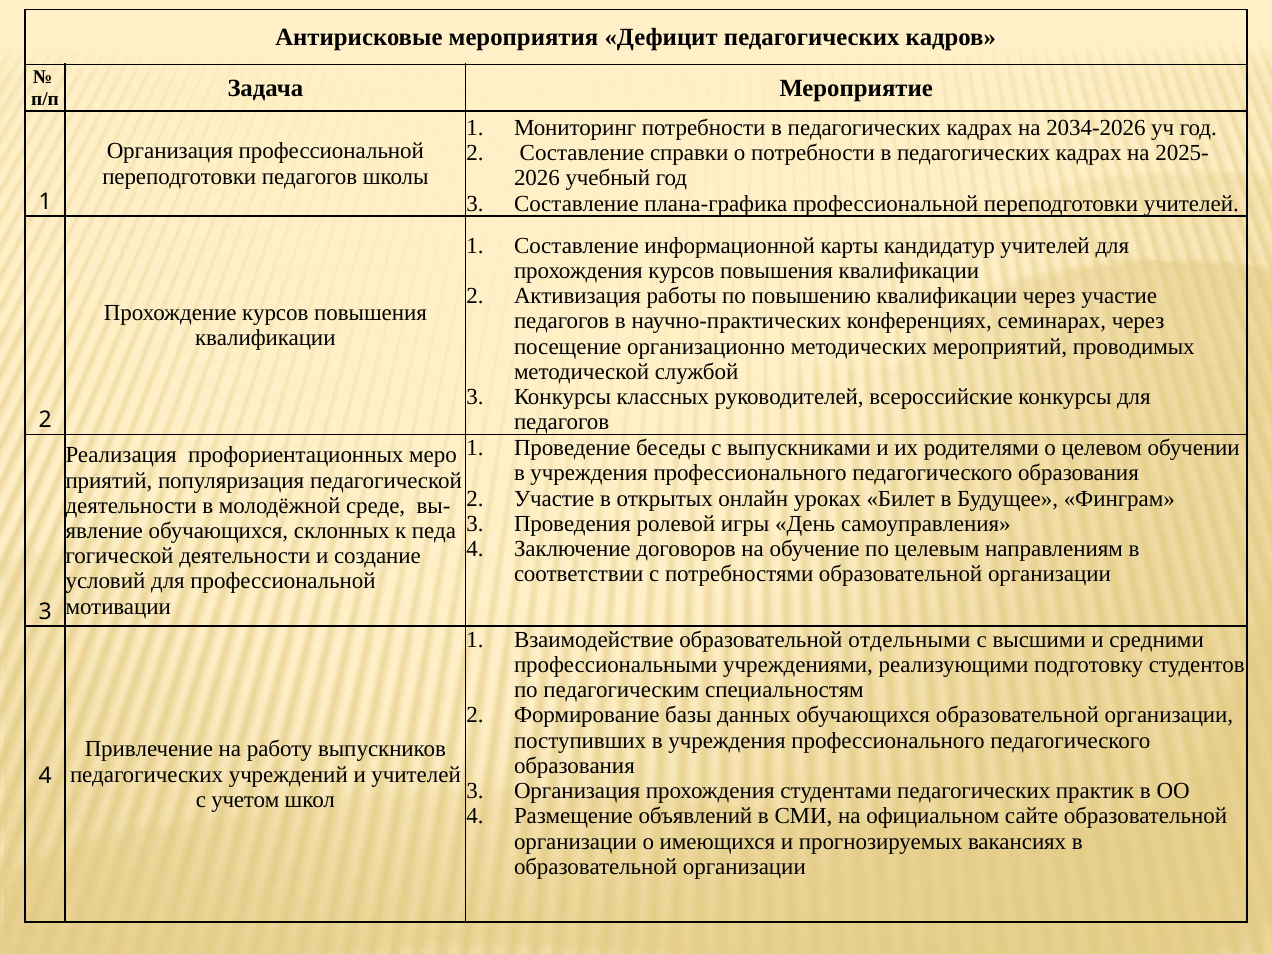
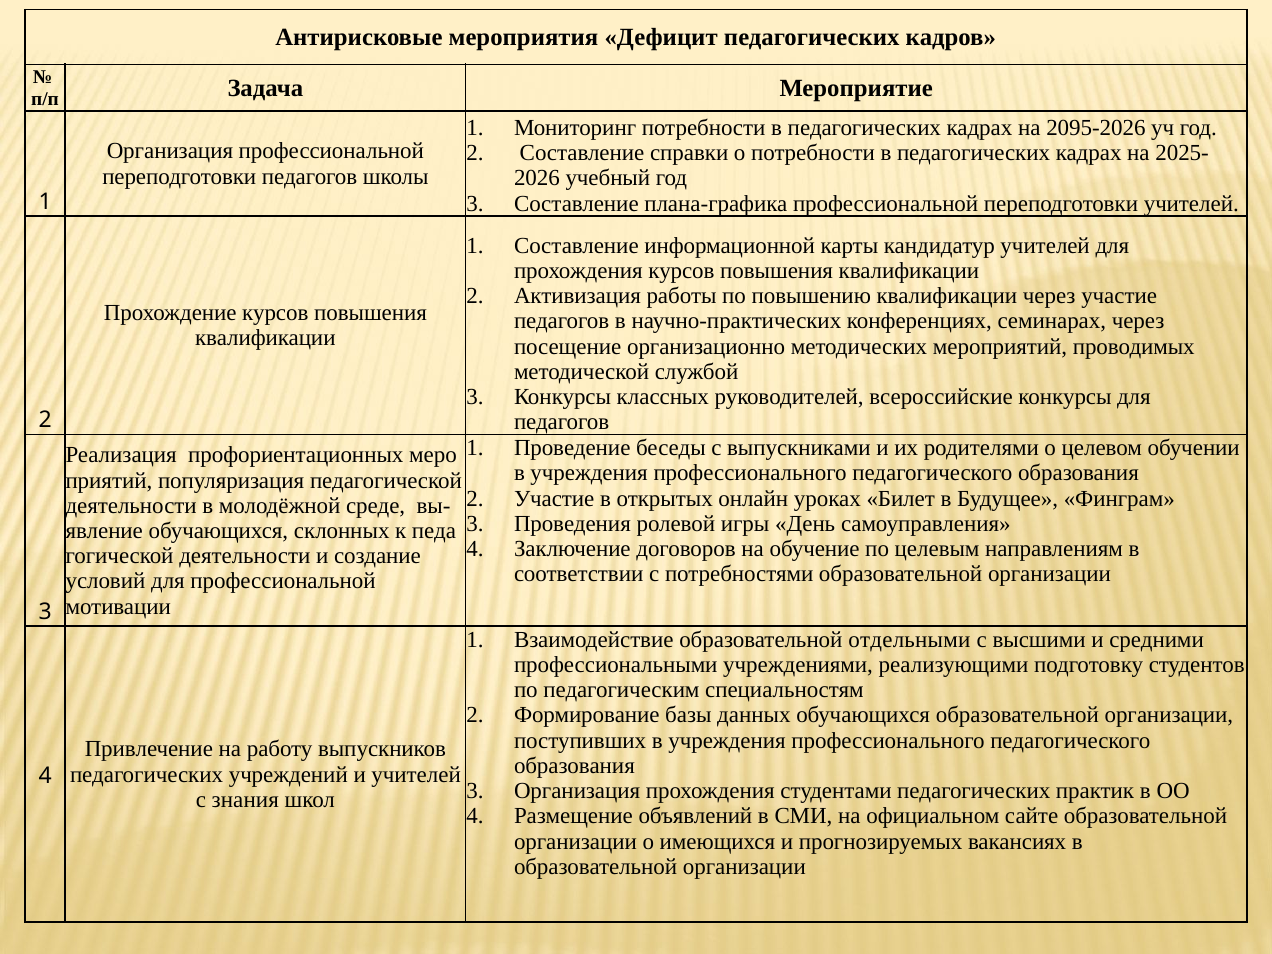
2034-2026: 2034-2026 -> 2095-2026
учетом: учетом -> знания
